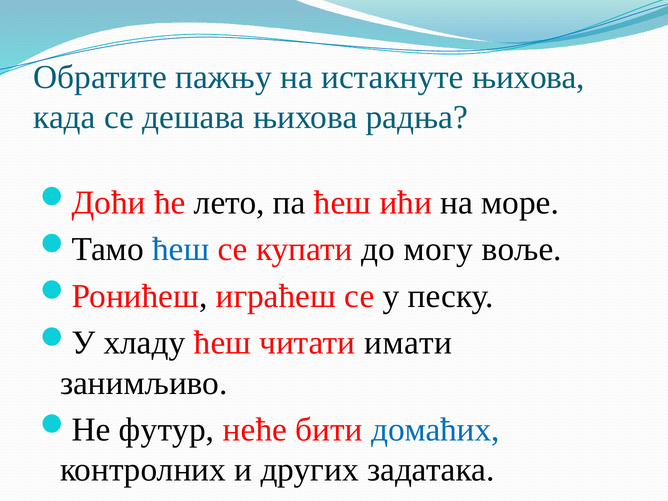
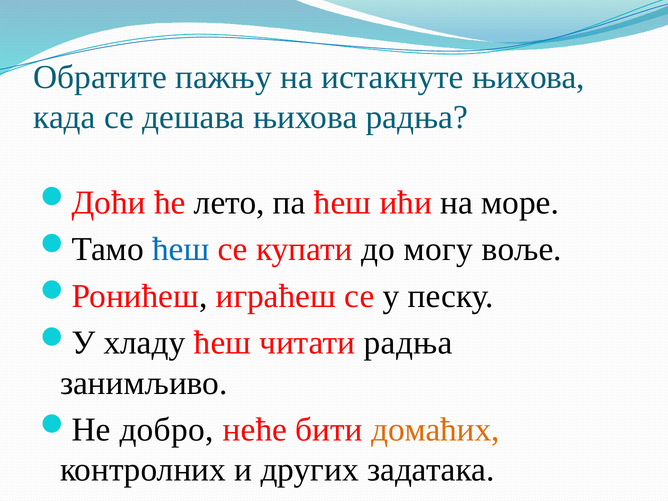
читати имати: имати -> радња
футур: футур -> добро
домаћих colour: blue -> orange
